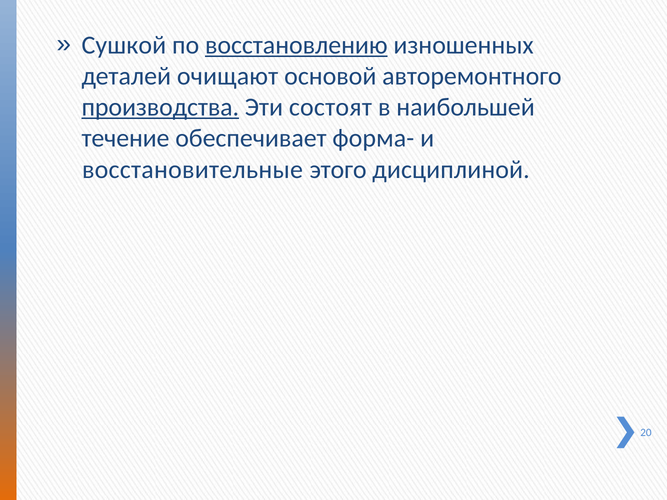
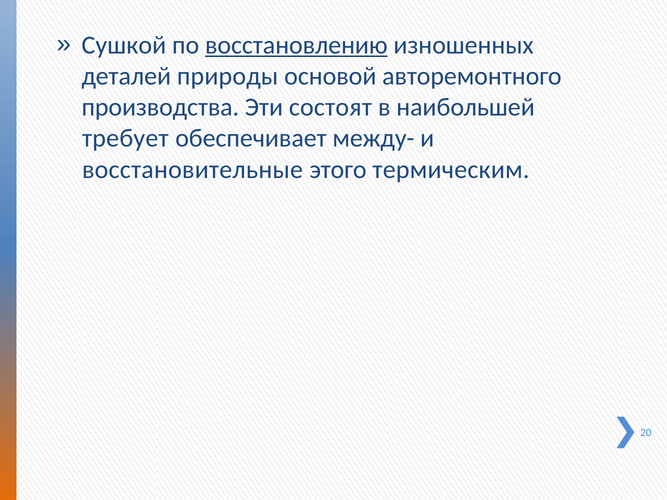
очищают: очищают -> природы
производства underline: present -> none
течение: течение -> требует
форма-: форма- -> между-
дисциплиной: дисциплиной -> термическим
